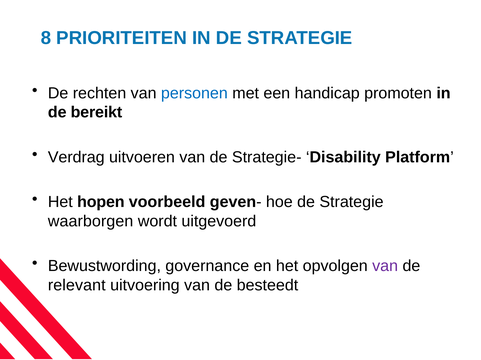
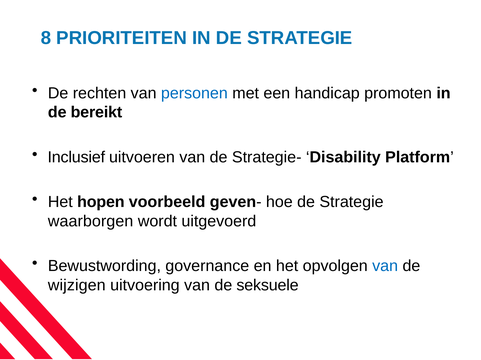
Verdrag: Verdrag -> Inclusief
van at (385, 266) colour: purple -> blue
relevant: relevant -> wijzigen
besteedt: besteedt -> seksuele
